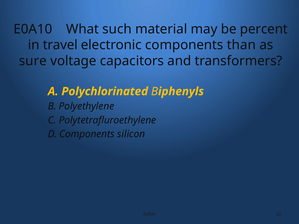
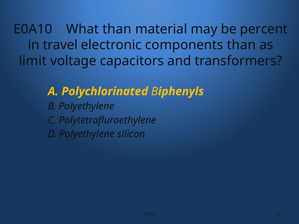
What such: such -> than
sure: sure -> limit
D Components: Components -> Polyethylene
